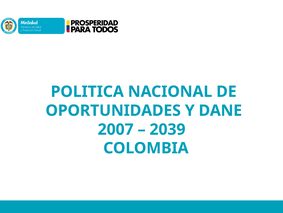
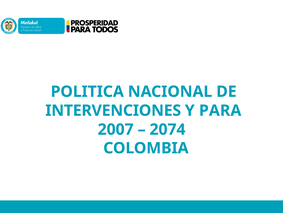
OPORTUNIDADES: OPORTUNIDADES -> INTERVENCIONES
DANE: DANE -> PARA
2039: 2039 -> 2074
